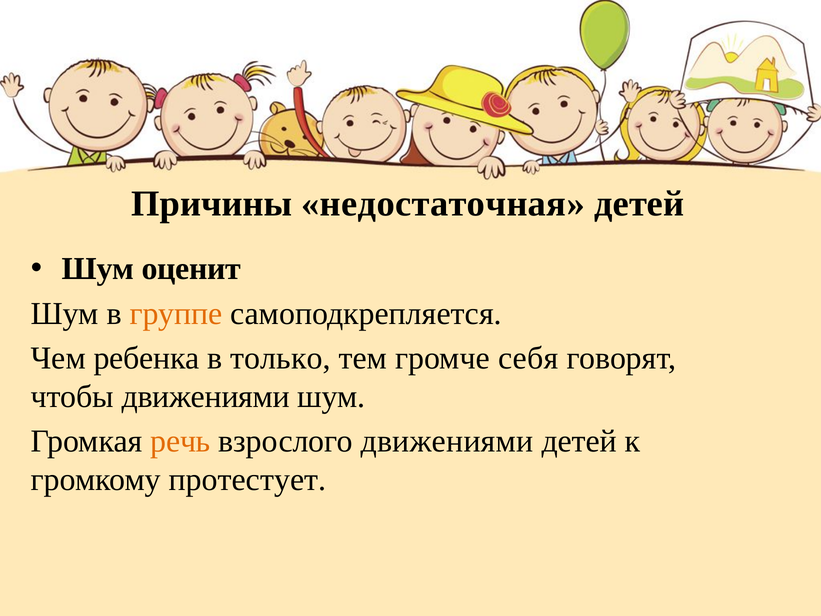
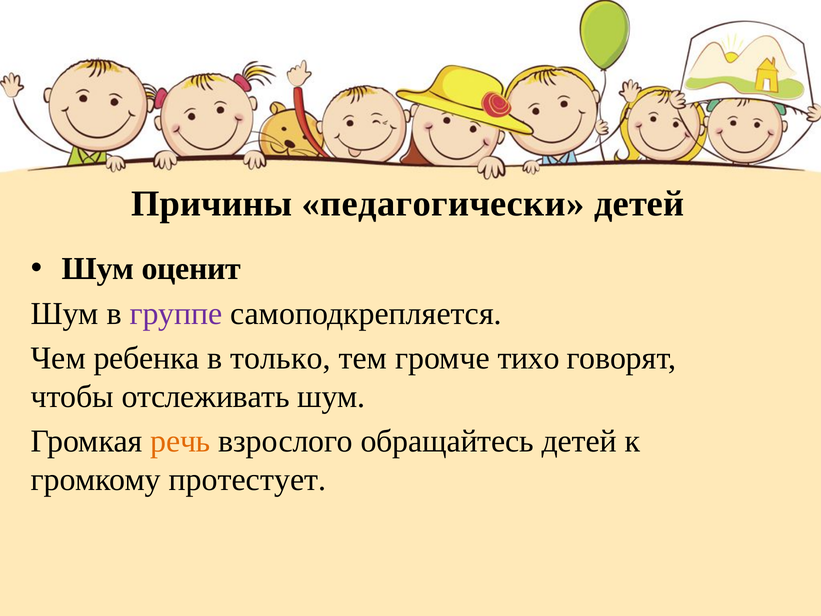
недостаточная: недостаточная -> педагогически
группе colour: orange -> purple
себя: себя -> тихо
чтобы движениями: движениями -> отслеживать
взрослого движениями: движениями -> обращайтесь
